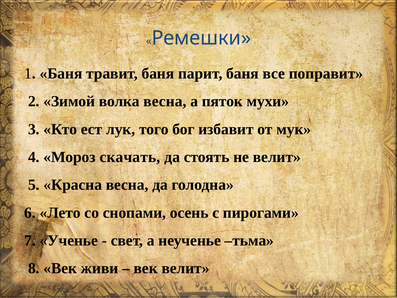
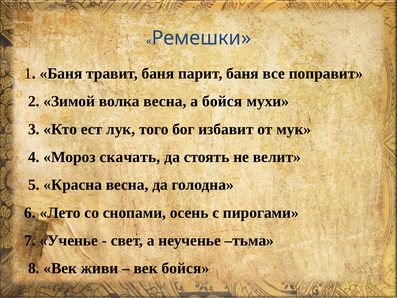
а пяток: пяток -> бойся
век велит: велит -> бойся
